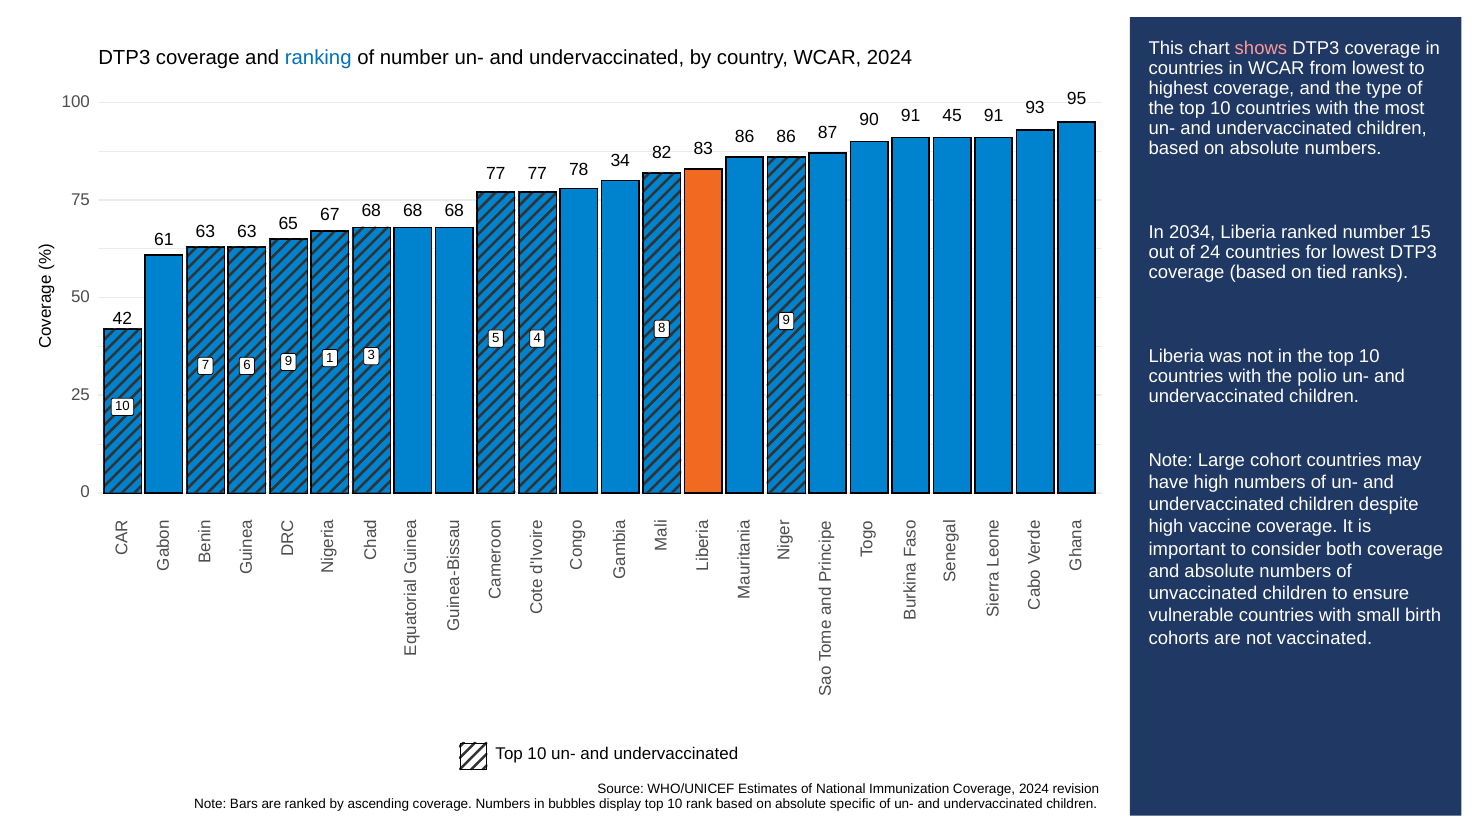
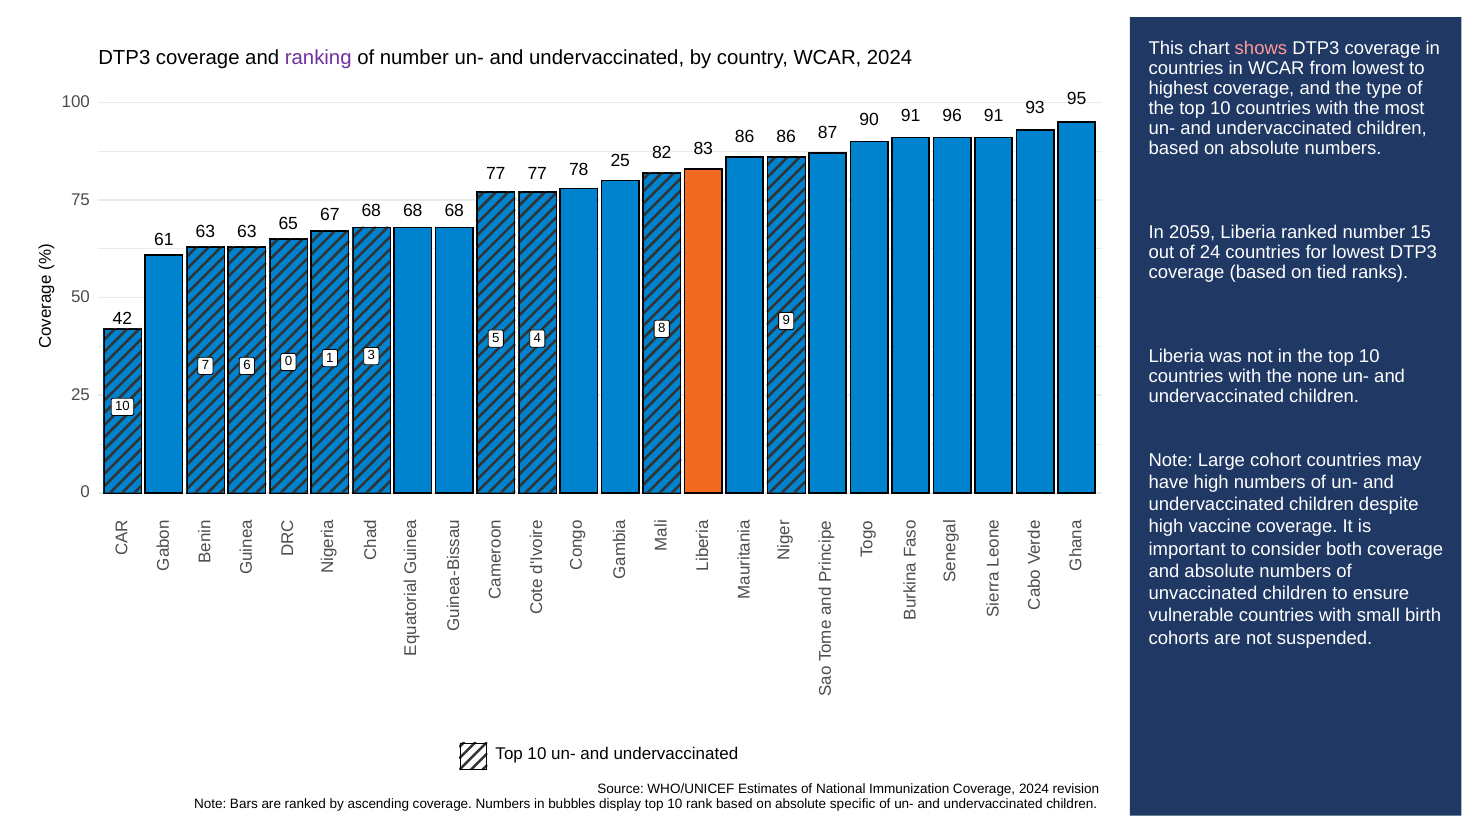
ranking colour: blue -> purple
45: 45 -> 96
78 34: 34 -> 25
2034: 2034 -> 2059
7 9: 9 -> 0
polio: polio -> none
vaccinated: vaccinated -> suspended
